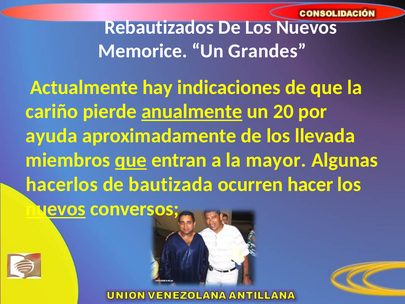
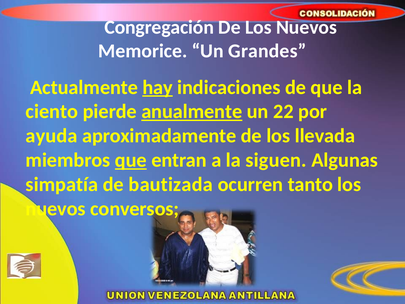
Rebautizados: Rebautizados -> Congregación
hay underline: none -> present
cariño: cariño -> ciento
20: 20 -> 22
mayor: mayor -> siguen
hacerlos: hacerlos -> simpatía
hacer: hacer -> tanto
nuevos at (56, 209) underline: present -> none
